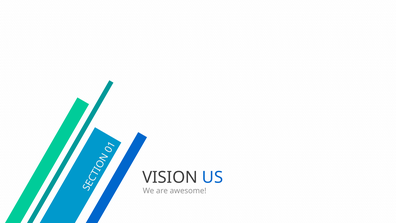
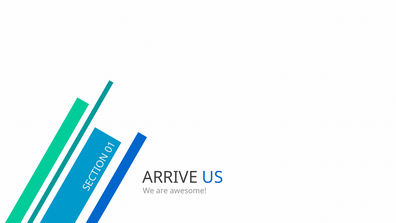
VISION: VISION -> ARRIVE
